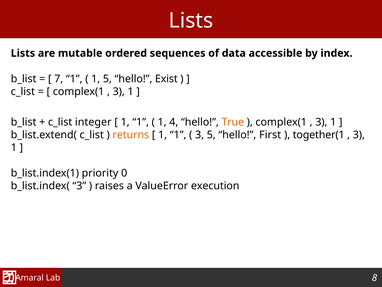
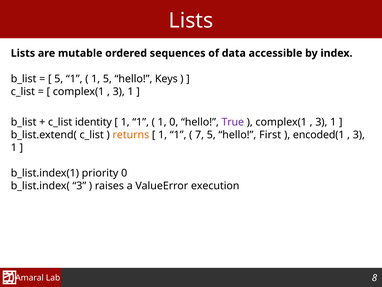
7 at (59, 79): 7 -> 5
Exist: Exist -> Keys
integer: integer -> identity
1 4: 4 -> 0
True colour: orange -> purple
3 at (200, 135): 3 -> 7
together(1: together(1 -> encoded(1
